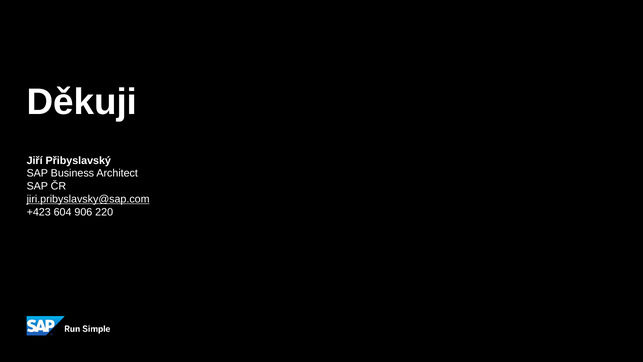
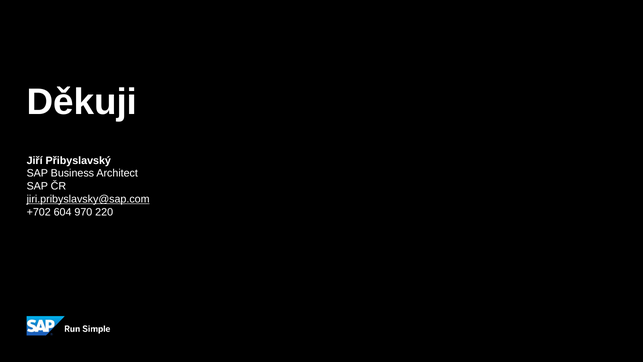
+423: +423 -> +702
906: 906 -> 970
